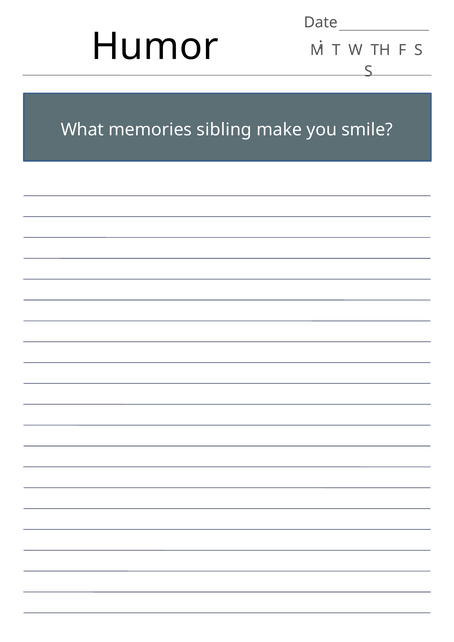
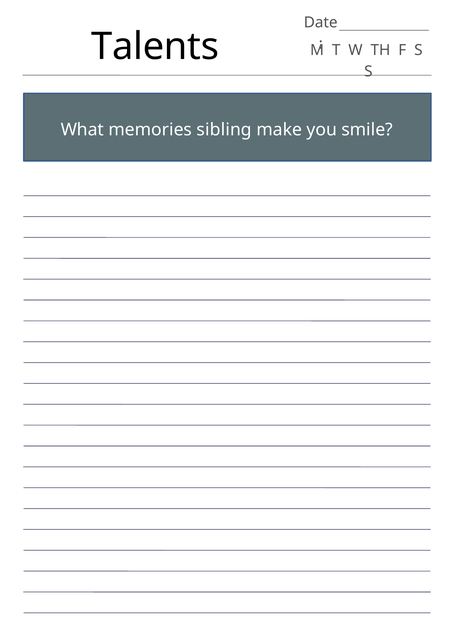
Humor: Humor -> Talents
